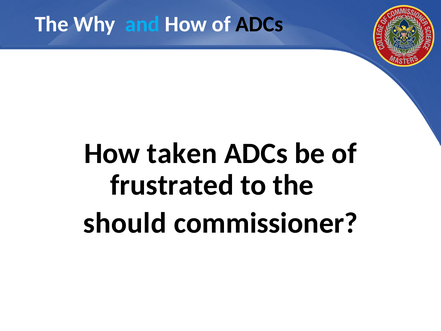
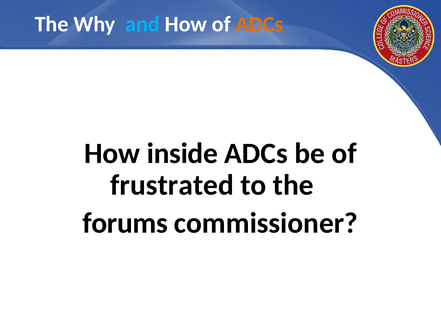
ADCs at (259, 24) colour: black -> orange
taken: taken -> inside
should: should -> forums
